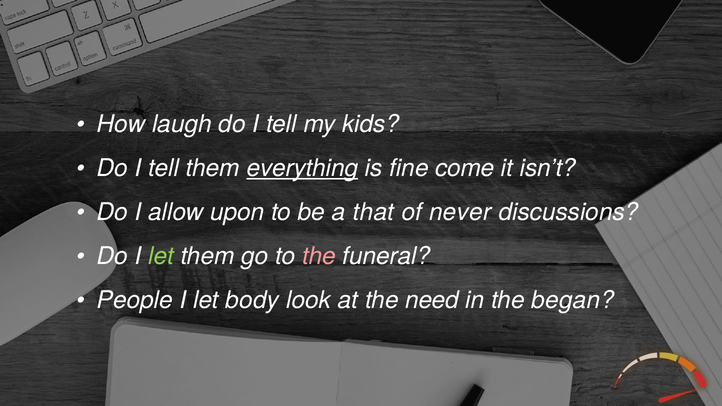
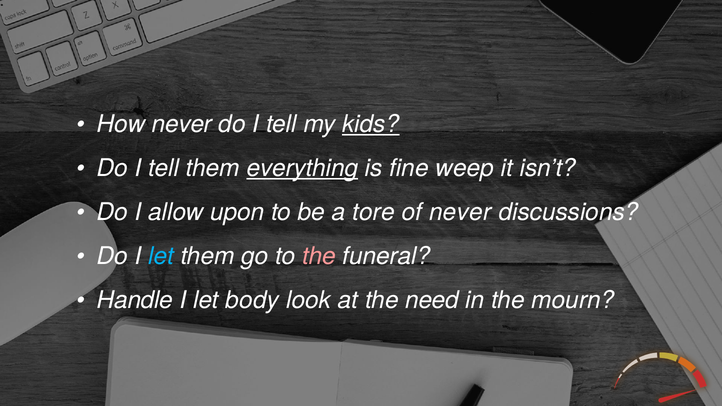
How laugh: laugh -> never
kids underline: none -> present
come: come -> weep
that: that -> tore
let at (161, 256) colour: light green -> light blue
People: People -> Handle
began: began -> mourn
